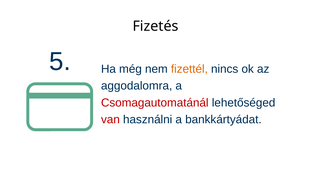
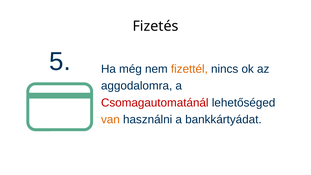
van colour: red -> orange
